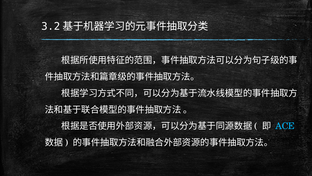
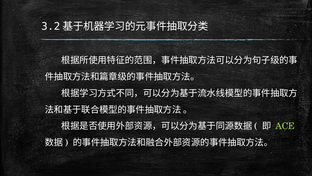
ACE colour: light blue -> light green
